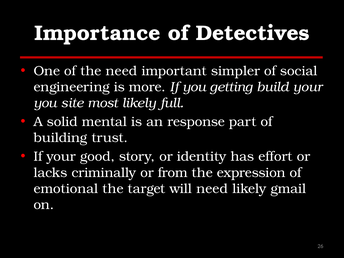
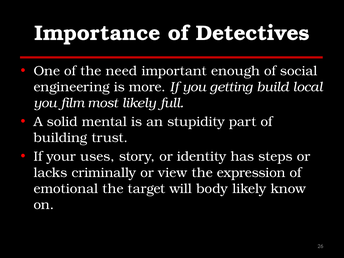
simpler: simpler -> enough
build your: your -> local
site: site -> film
response: response -> stupidity
good: good -> uses
effort: effort -> steps
from: from -> view
will need: need -> body
gmail: gmail -> know
